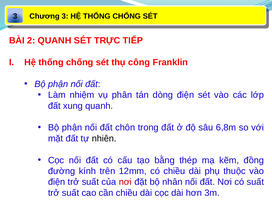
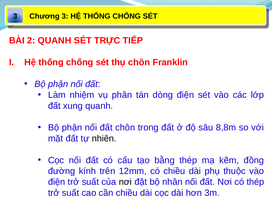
thụ công: công -> chôn
6,8m: 6,8m -> 8,8m
nơi at (125, 182) colour: red -> black
có suất: suất -> thép
